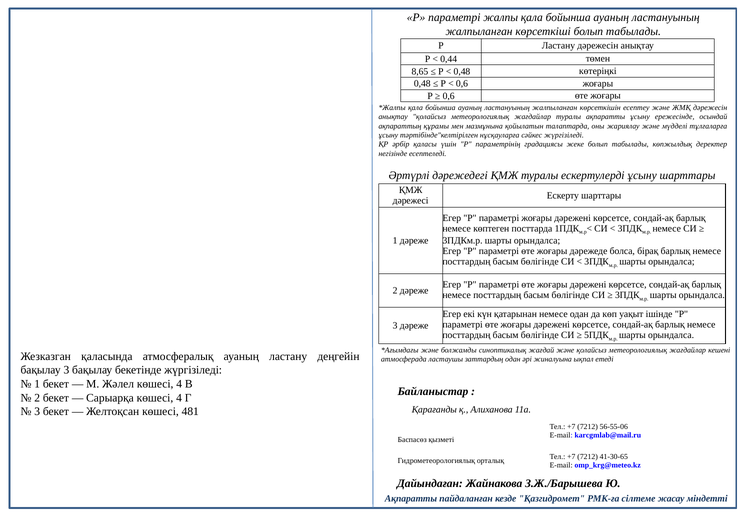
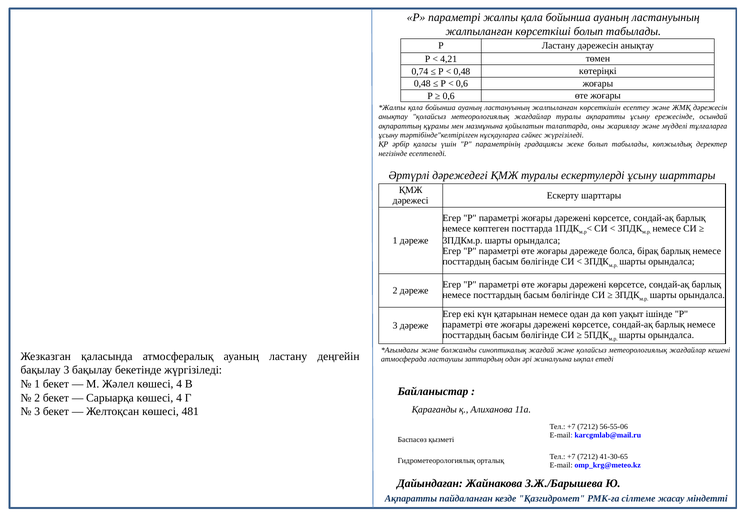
0,44: 0,44 -> 4,21
8,65: 8,65 -> 0,74
